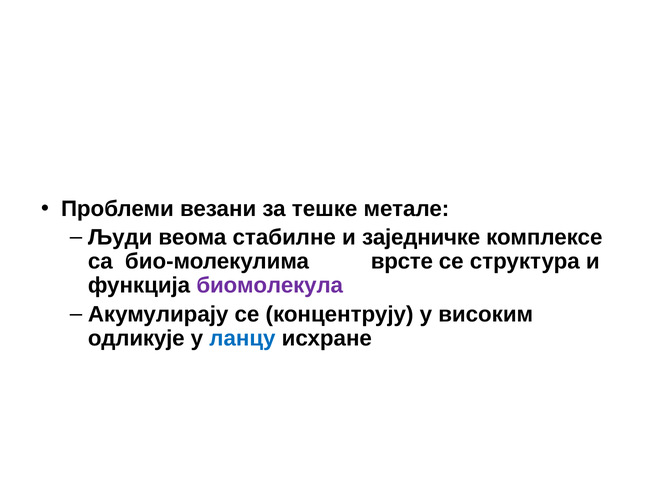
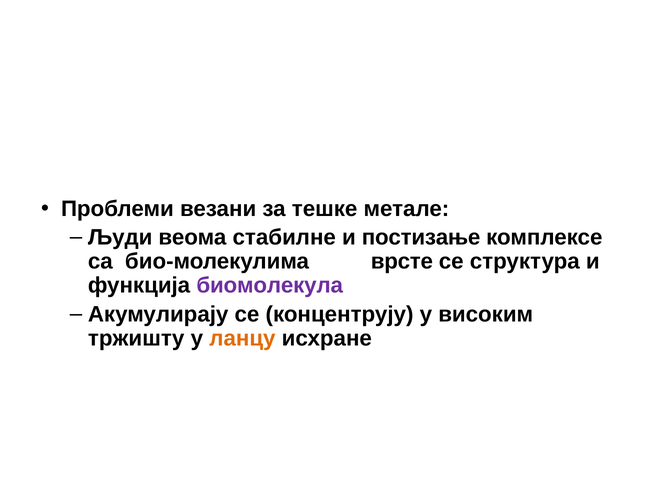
заједничке: заједничке -> постизање
одликује: одликује -> тржишту
ланцу colour: blue -> orange
